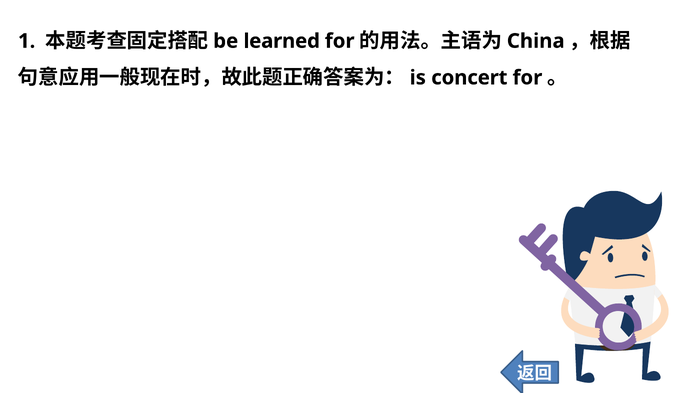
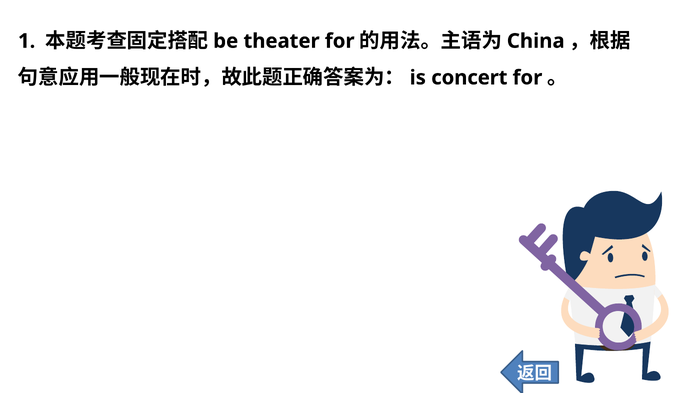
learned: learned -> theater
